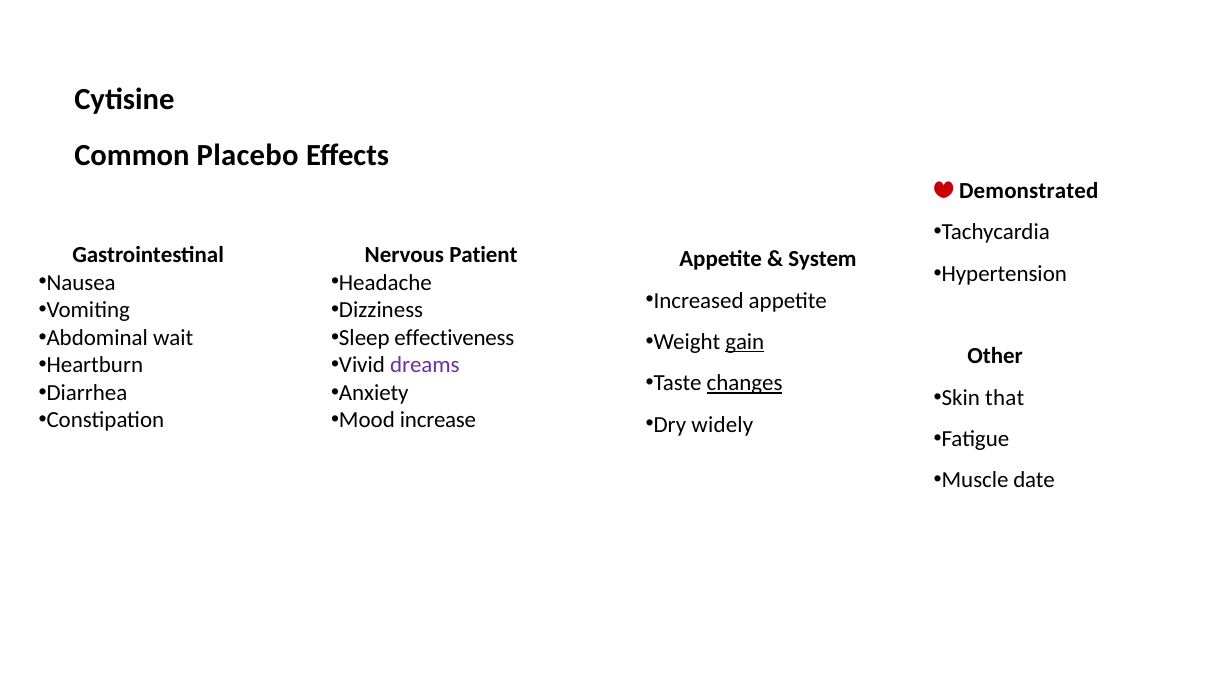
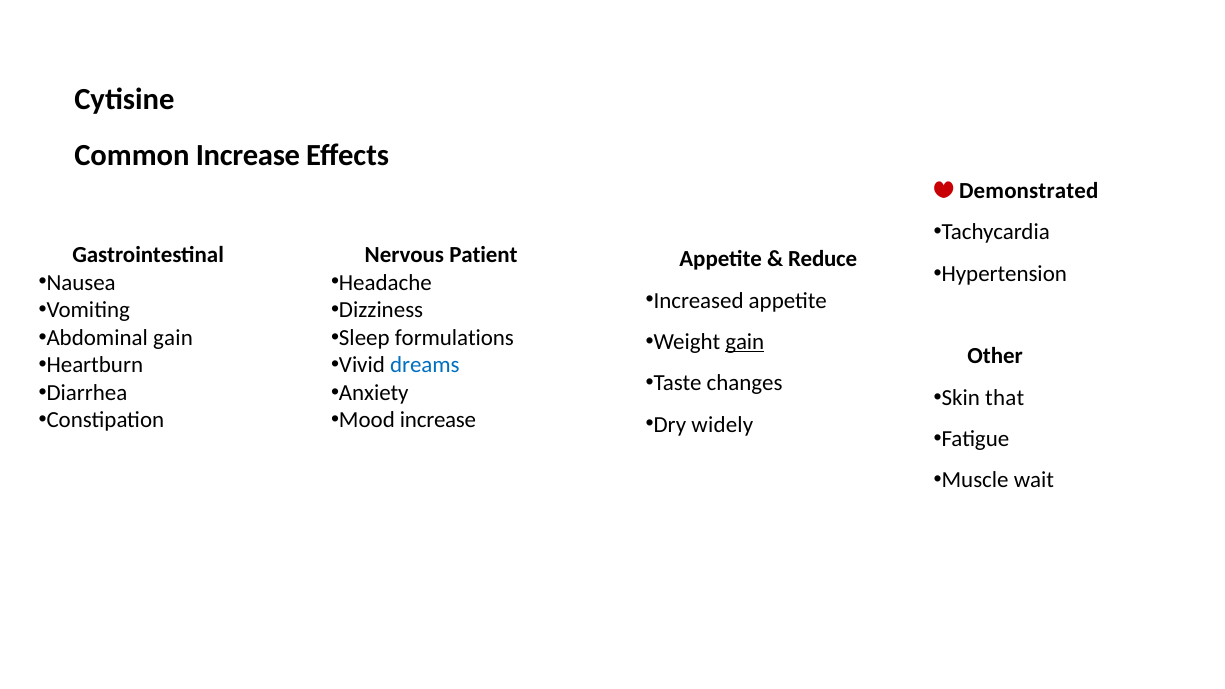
Common Placebo: Placebo -> Increase
System: System -> Reduce
Abdominal wait: wait -> gain
effectiveness: effectiveness -> formulations
dreams colour: purple -> blue
changes underline: present -> none
date: date -> wait
